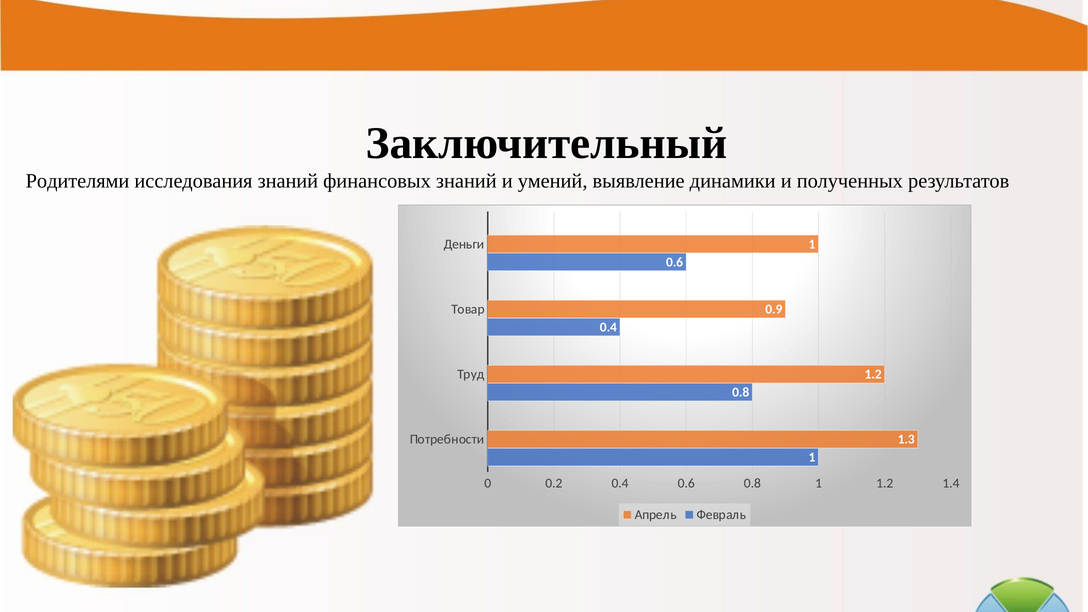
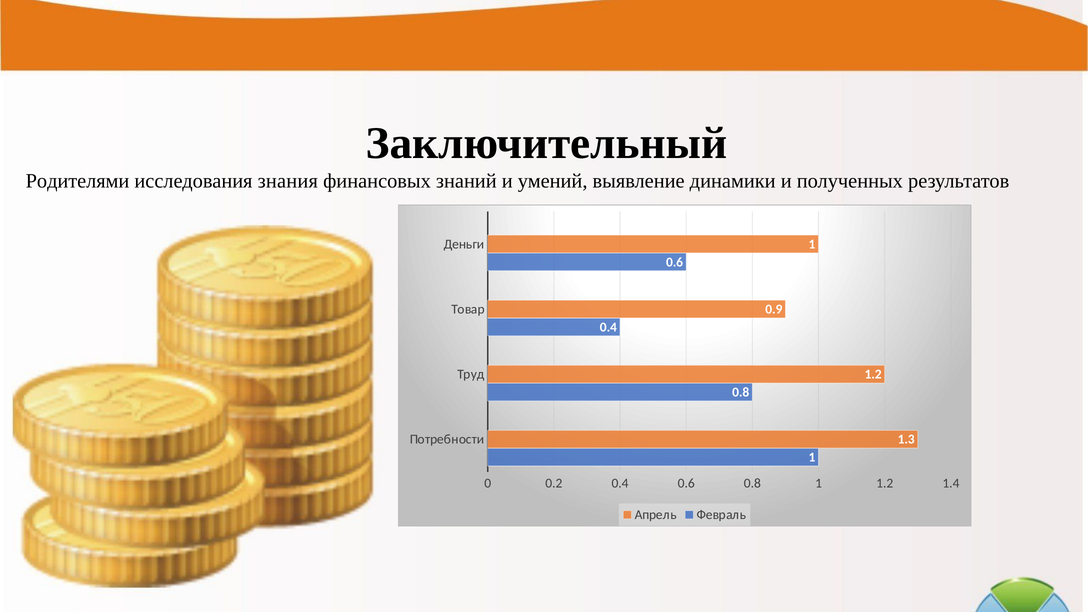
исследования знаний: знаний -> знания
